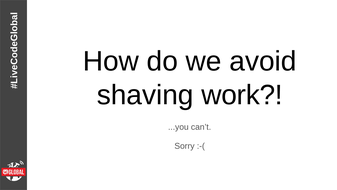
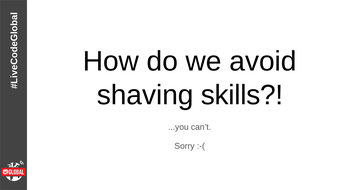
work: work -> skills
